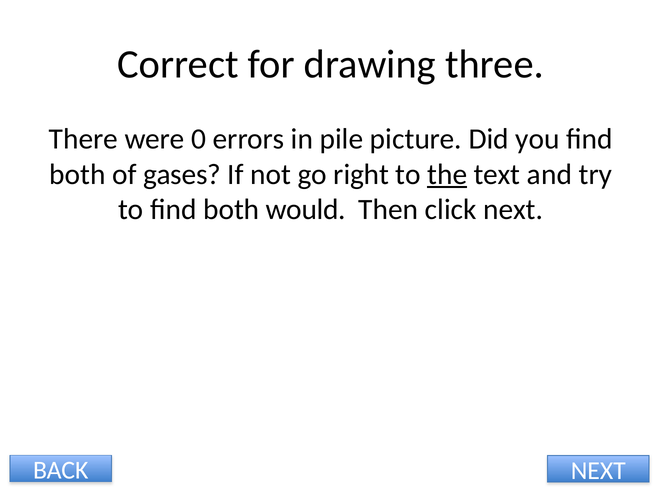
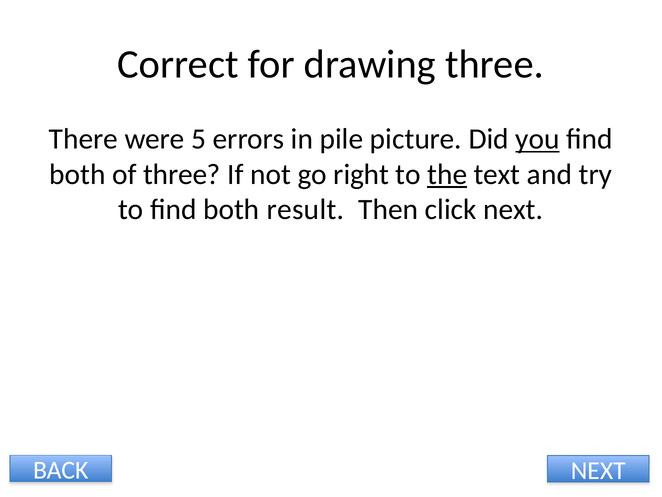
0: 0 -> 5
you underline: none -> present
of gases: gases -> three
would: would -> result
